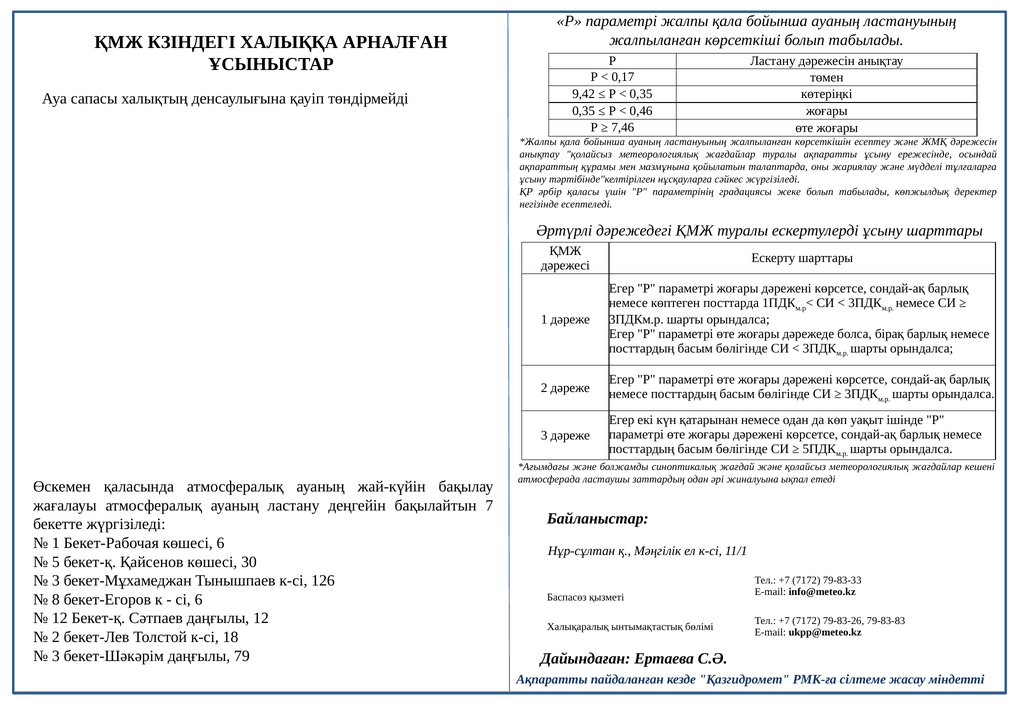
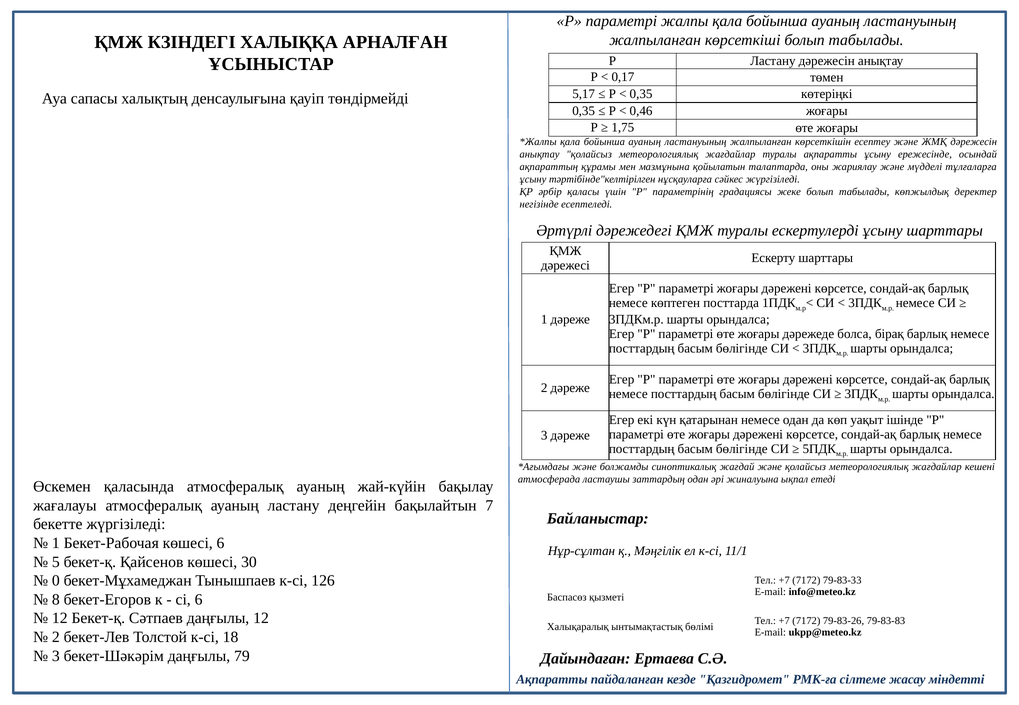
9,42: 9,42 -> 5,17
7,46: 7,46 -> 1,75
3 at (56, 581): 3 -> 0
